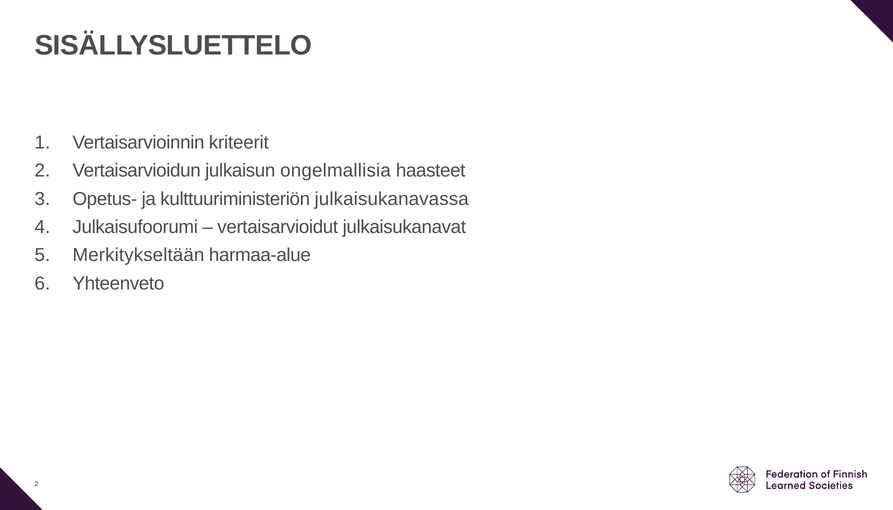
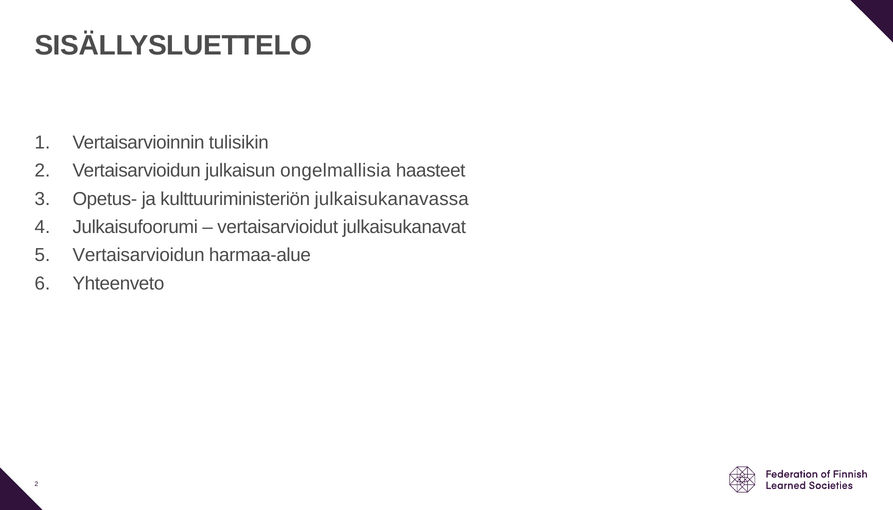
kriteerit: kriteerit -> tulisikin
Merkitykseltään at (138, 255): Merkitykseltään -> Vertaisarvioidun
